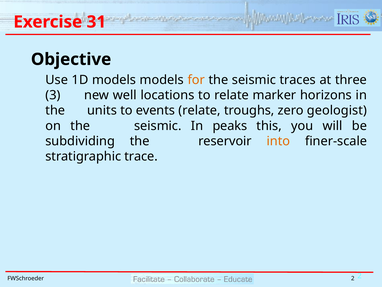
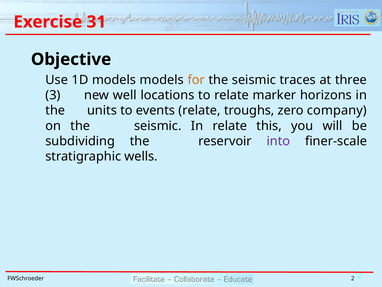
geologist: geologist -> company
In peaks: peaks -> relate
into colour: orange -> purple
trace: trace -> wells
